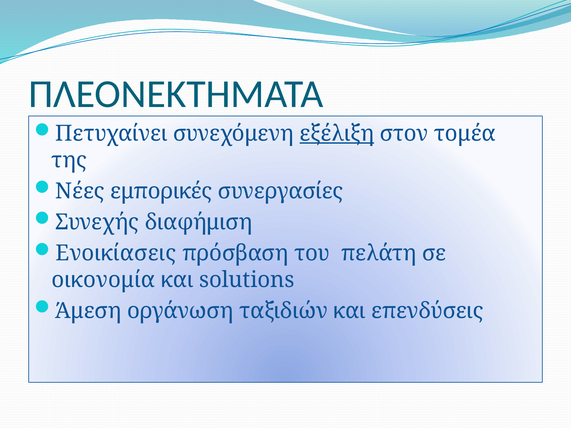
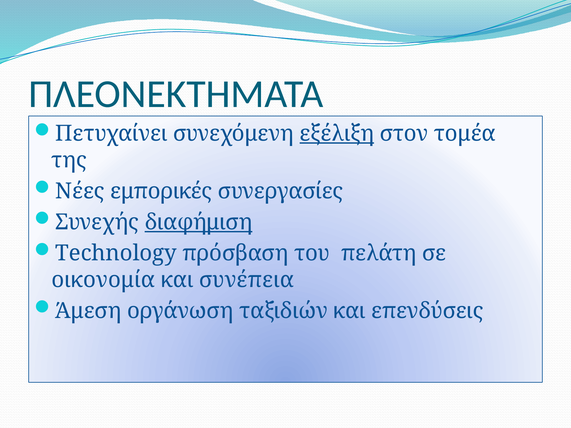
διαφήμιση underline: none -> present
Ενοικίασεις: Ενοικίασεις -> Technology
solutions: solutions -> συνέπεια
